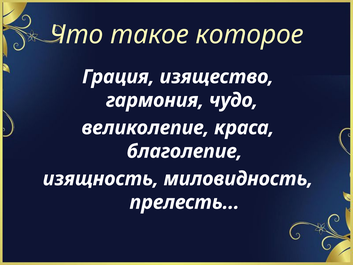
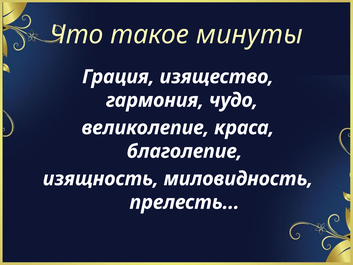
которое: которое -> минуты
